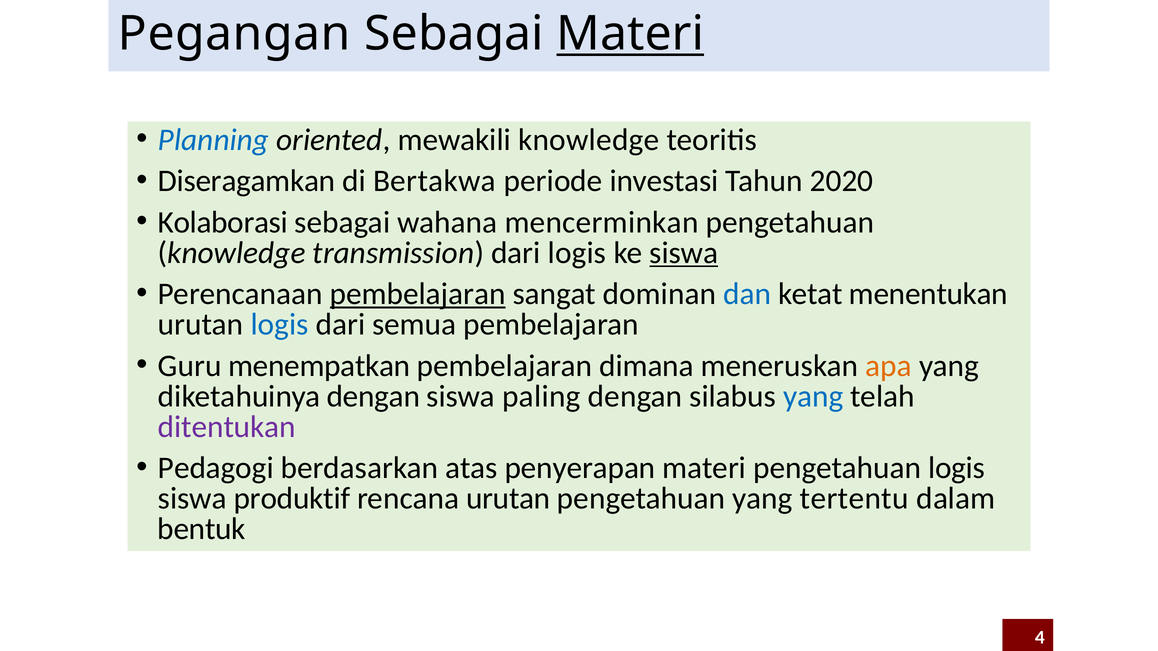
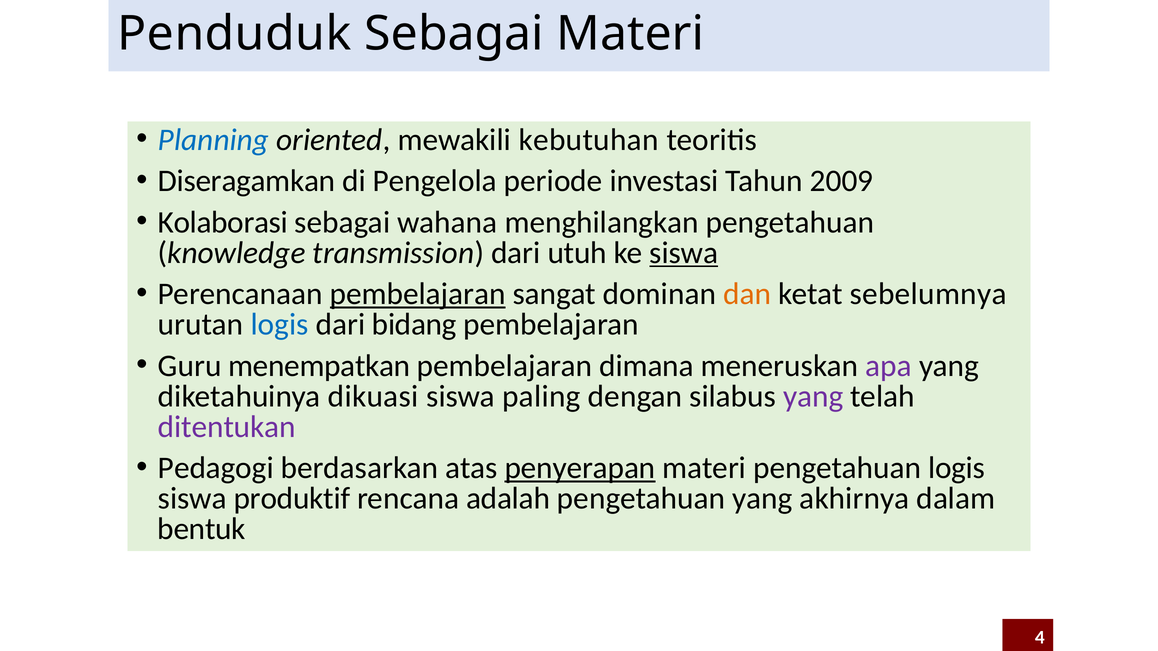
Pegangan: Pegangan -> Penduduk
Materi at (630, 34) underline: present -> none
mewakili knowledge: knowledge -> kebutuhan
Bertakwa: Bertakwa -> Pengelola
2020: 2020 -> 2009
mencerminkan: mencerminkan -> menghilangkan
dari logis: logis -> utuh
dan colour: blue -> orange
menentukan: menentukan -> sebelumnya
semua: semua -> bidang
apa colour: orange -> purple
diketahuinya dengan: dengan -> dikuasi
yang at (813, 397) colour: blue -> purple
penyerapan underline: none -> present
rencana urutan: urutan -> adalah
tertentu: tertentu -> akhirnya
